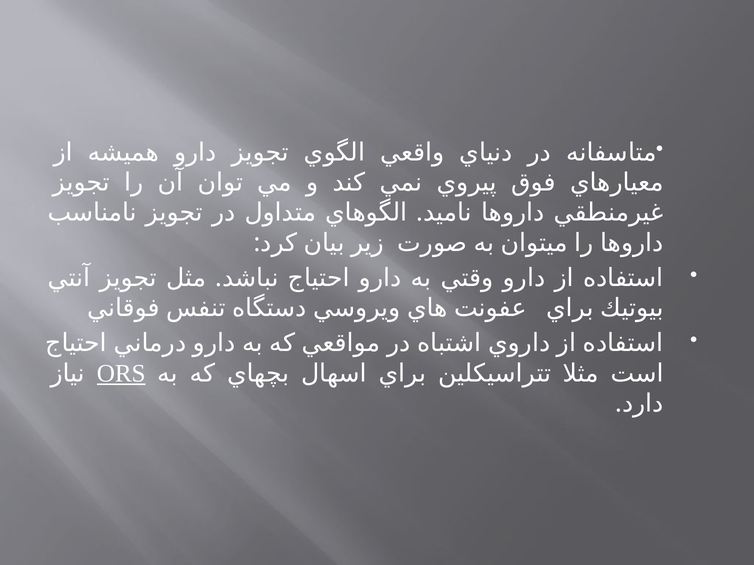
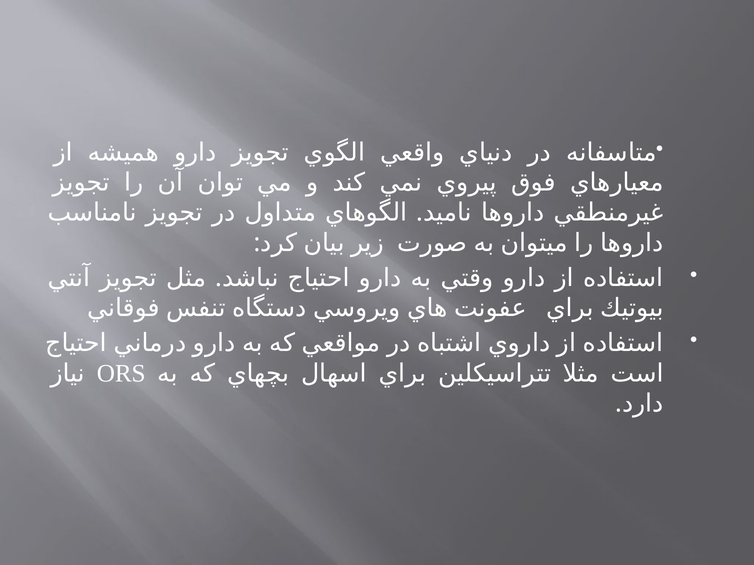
ORS underline: present -> none
